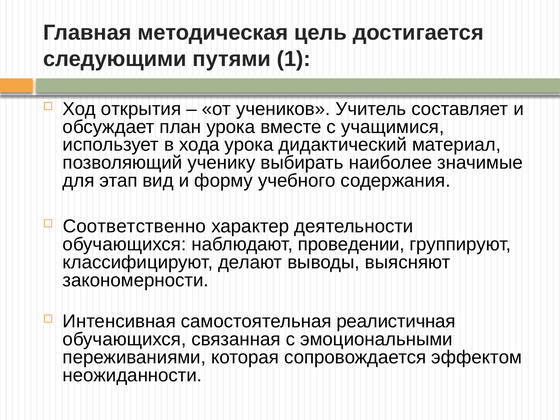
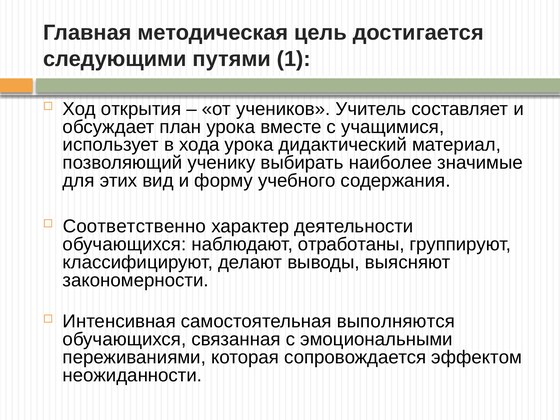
этап: этап -> этих
проведении: проведении -> отработаны
реалистичная: реалистичная -> выполняются
